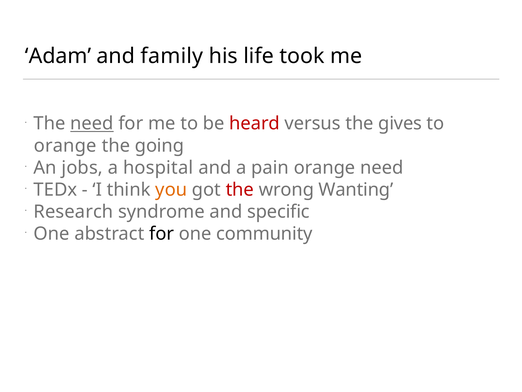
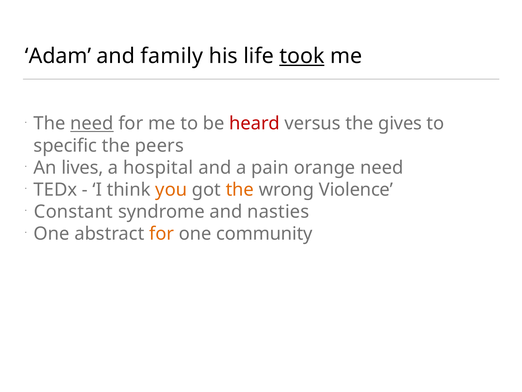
took underline: none -> present
orange at (65, 145): orange -> specific
going: going -> peers
jobs: jobs -> lives
the at (240, 189) colour: red -> orange
Wanting: Wanting -> Violence
Research: Research -> Constant
specific: specific -> nasties
for at (162, 234) colour: black -> orange
